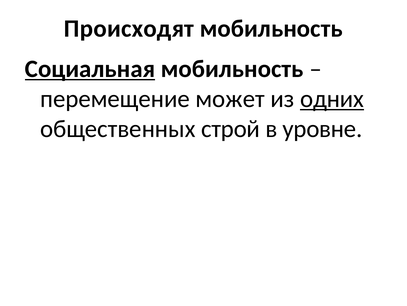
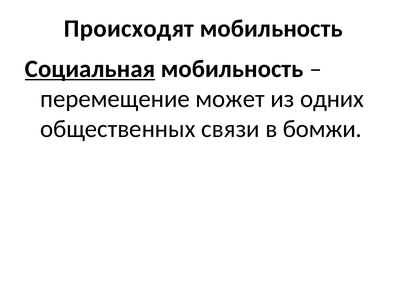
одних underline: present -> none
строй: строй -> связи
уровне: уровне -> бомжи
